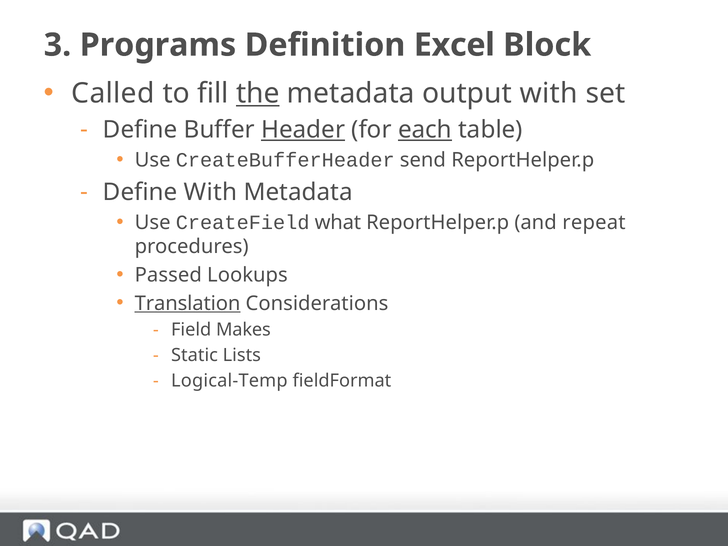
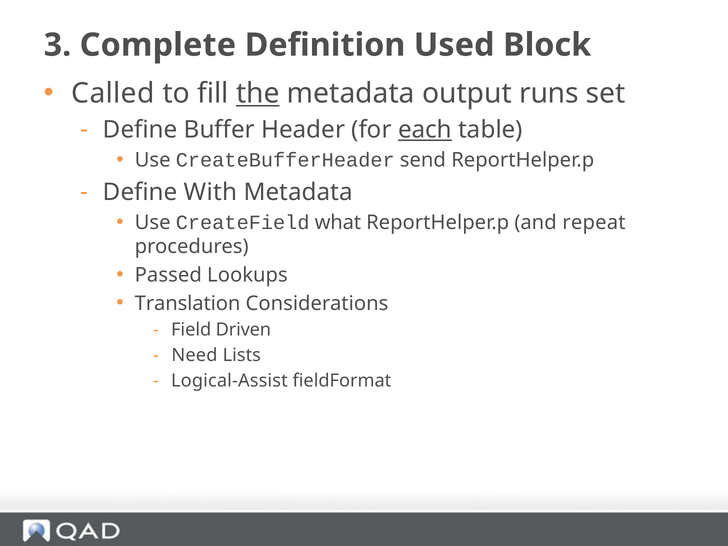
Programs: Programs -> Complete
Excel: Excel -> Used
output with: with -> runs
Header underline: present -> none
Translation underline: present -> none
Makes: Makes -> Driven
Static: Static -> Need
Logical-Temp: Logical-Temp -> Logical-Assist
